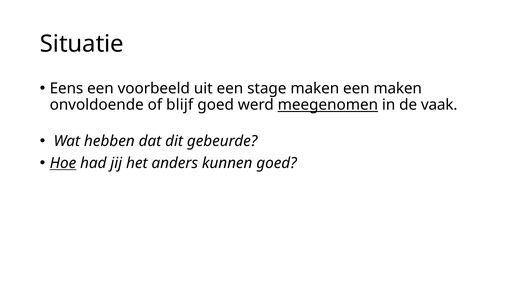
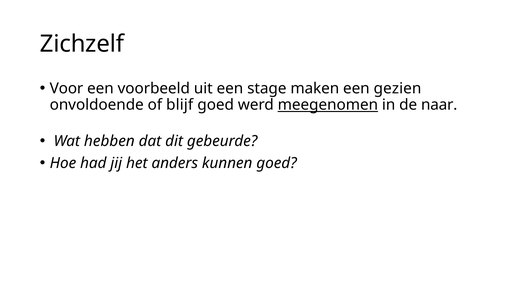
Situatie: Situatie -> Zichzelf
Eens: Eens -> Voor
een maken: maken -> gezien
vaak: vaak -> naar
Hoe underline: present -> none
